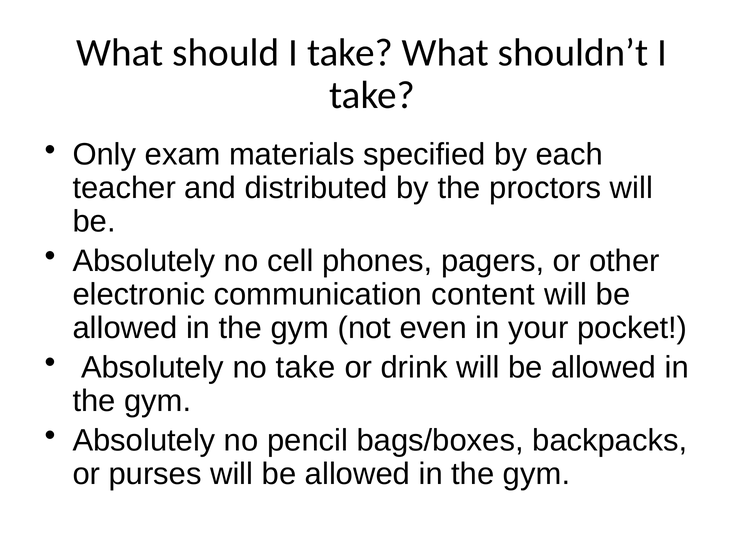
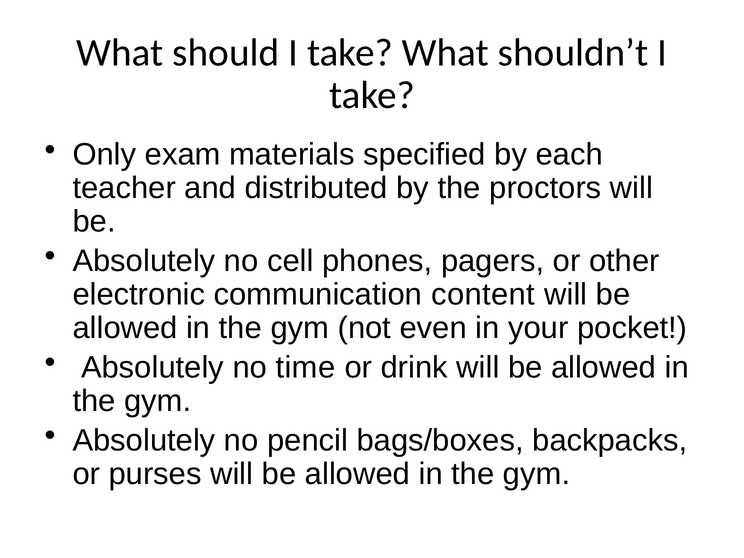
no take: take -> time
